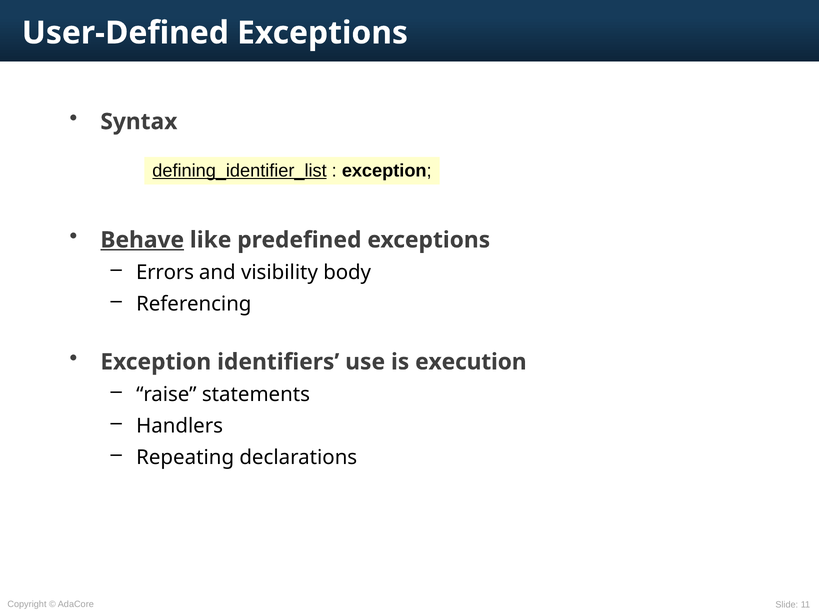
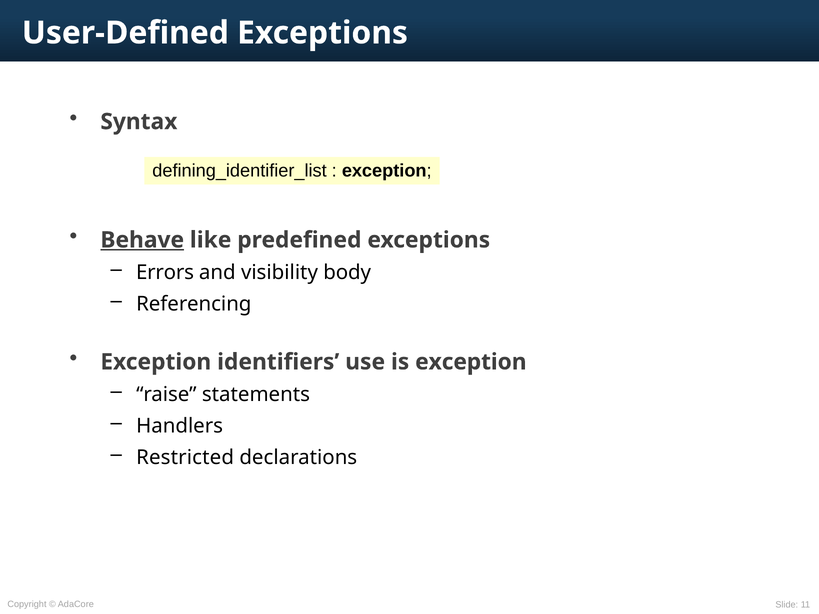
defining_identifier_list underline: present -> none
is execution: execution -> exception
Repeating: Repeating -> Restricted
